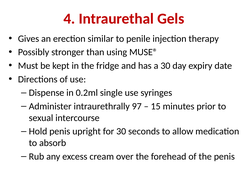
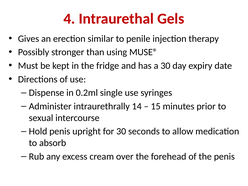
97: 97 -> 14
